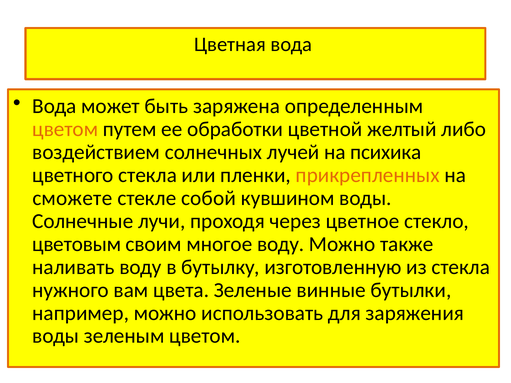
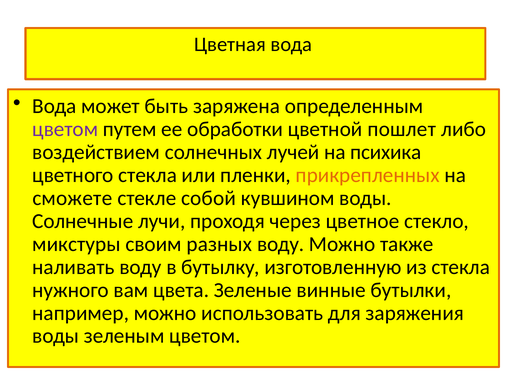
цветом at (65, 129) colour: orange -> purple
желтый: желтый -> пошлет
цветовым: цветовым -> микстуры
многое: многое -> разных
